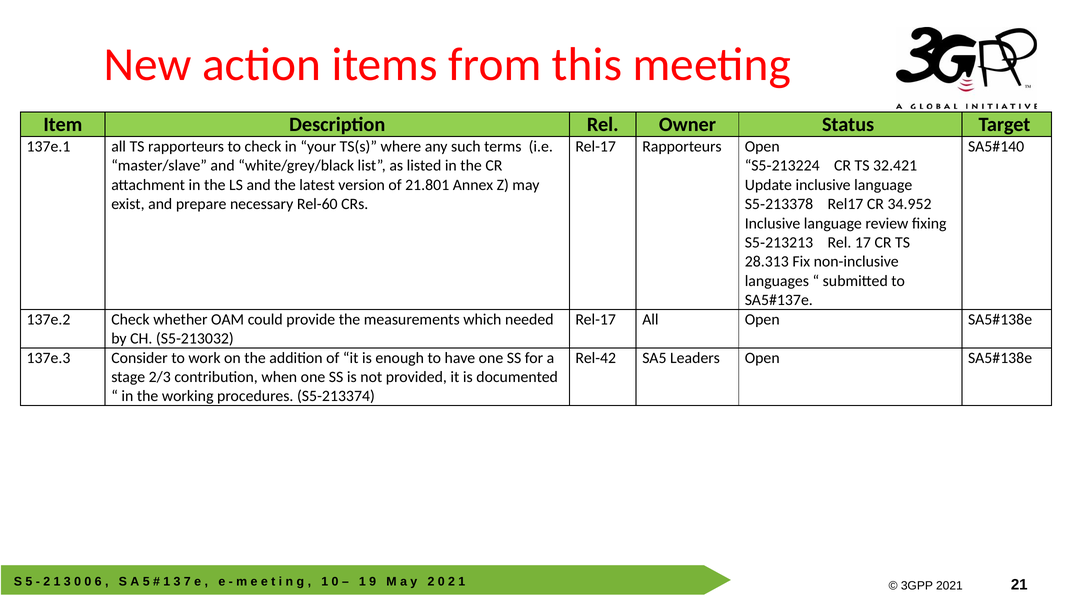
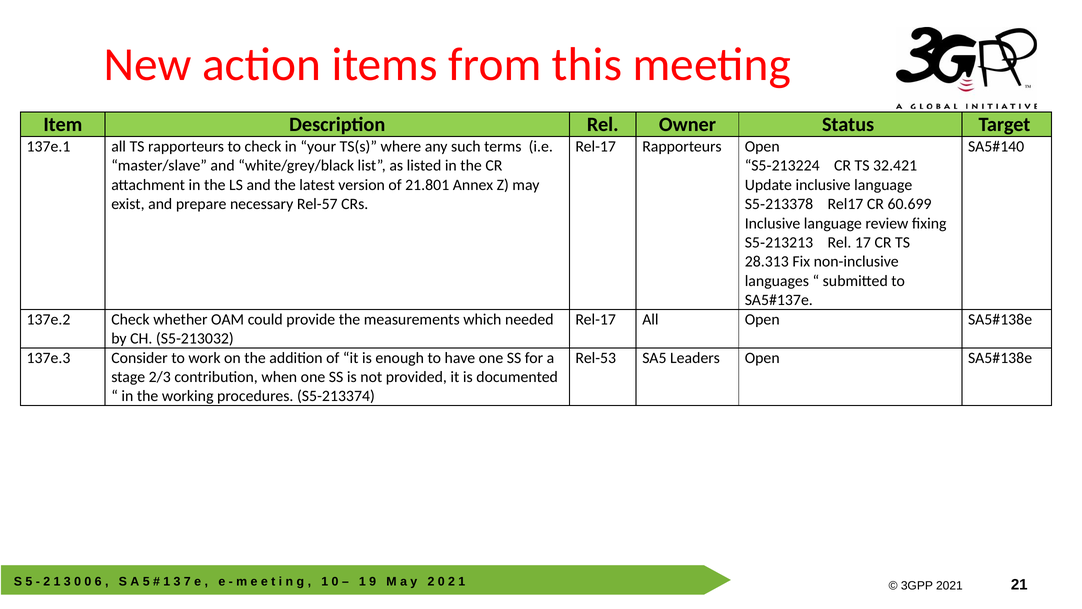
Rel-60: Rel-60 -> Rel-57
34.952: 34.952 -> 60.699
Rel-42: Rel-42 -> Rel-53
